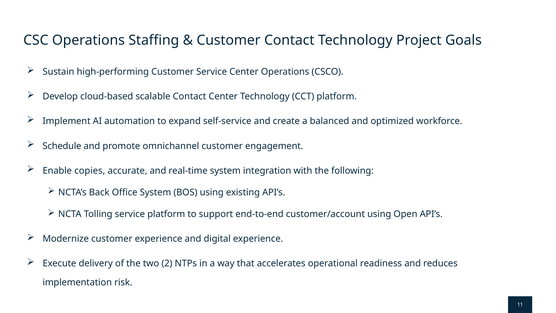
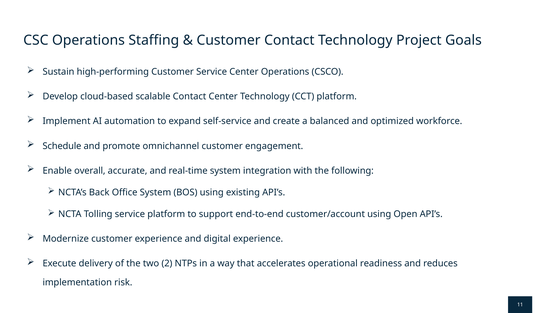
copies: copies -> overall
